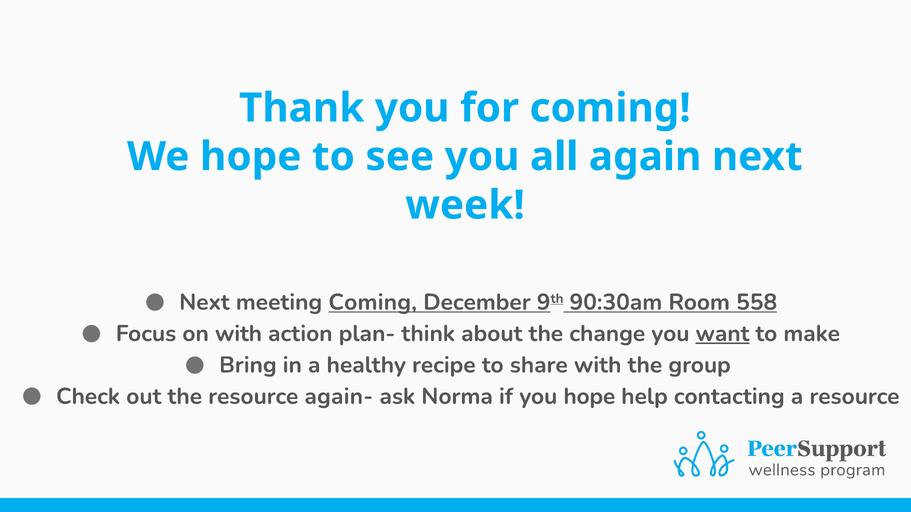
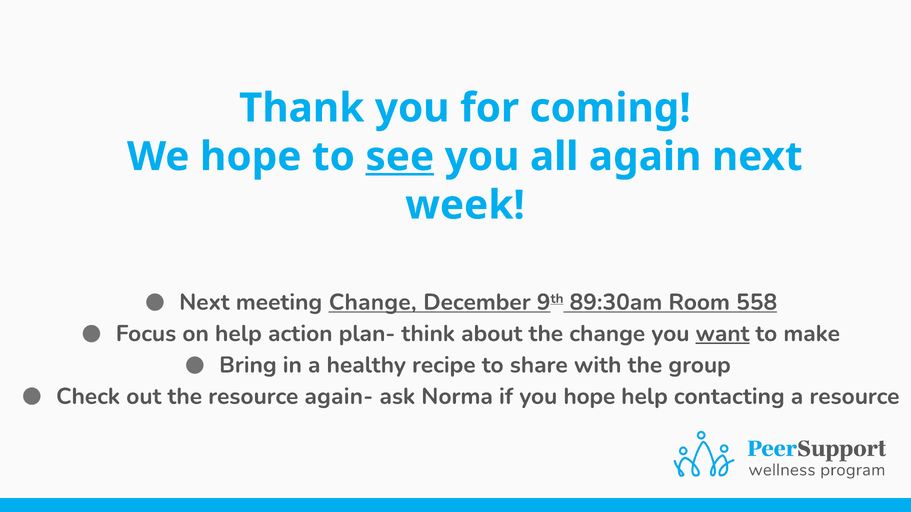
see underline: none -> present
meeting Coming: Coming -> Change
90:30am: 90:30am -> 89:30am
on with: with -> help
